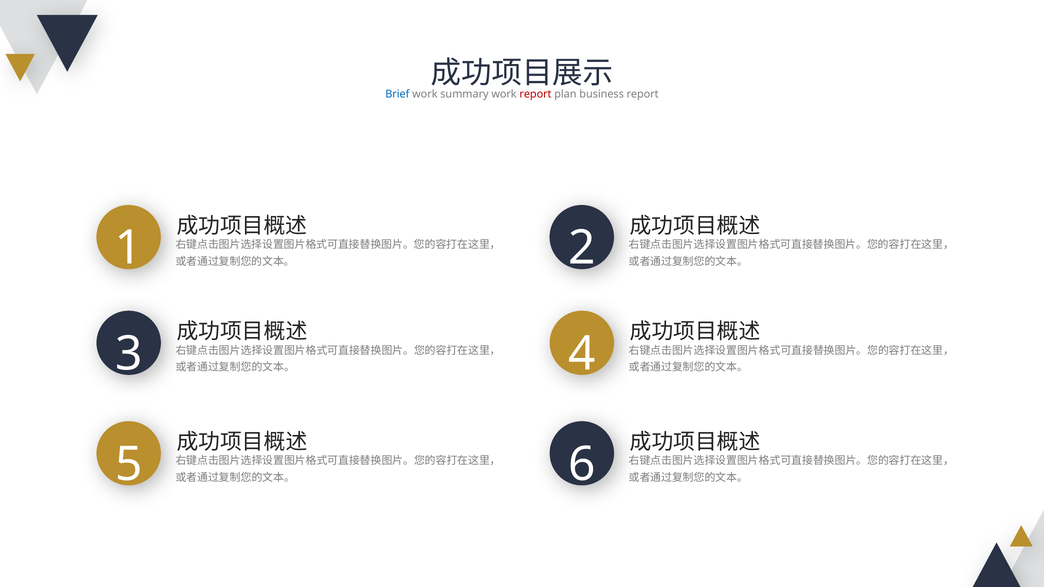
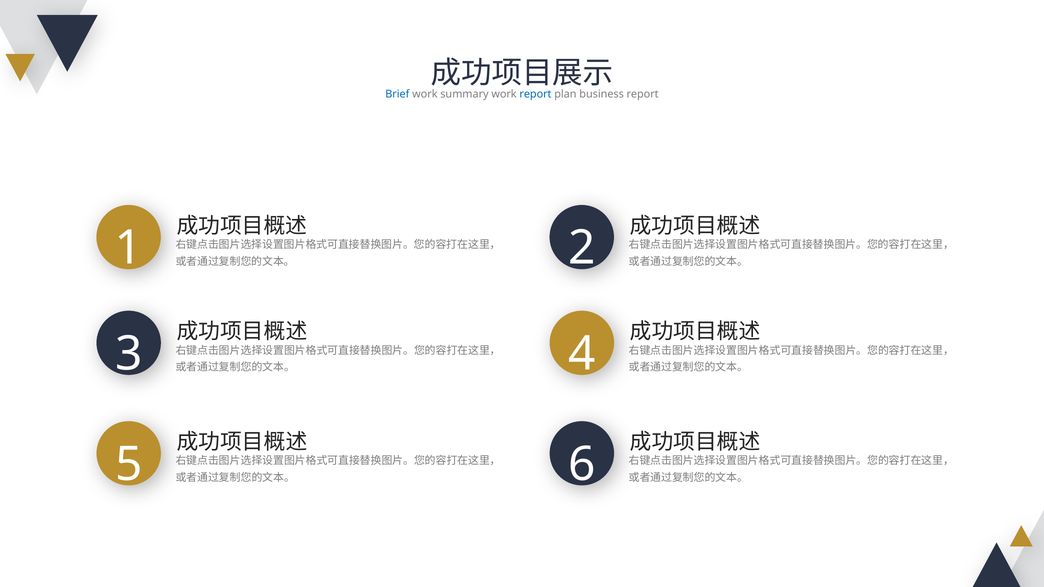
report at (536, 94) colour: red -> blue
